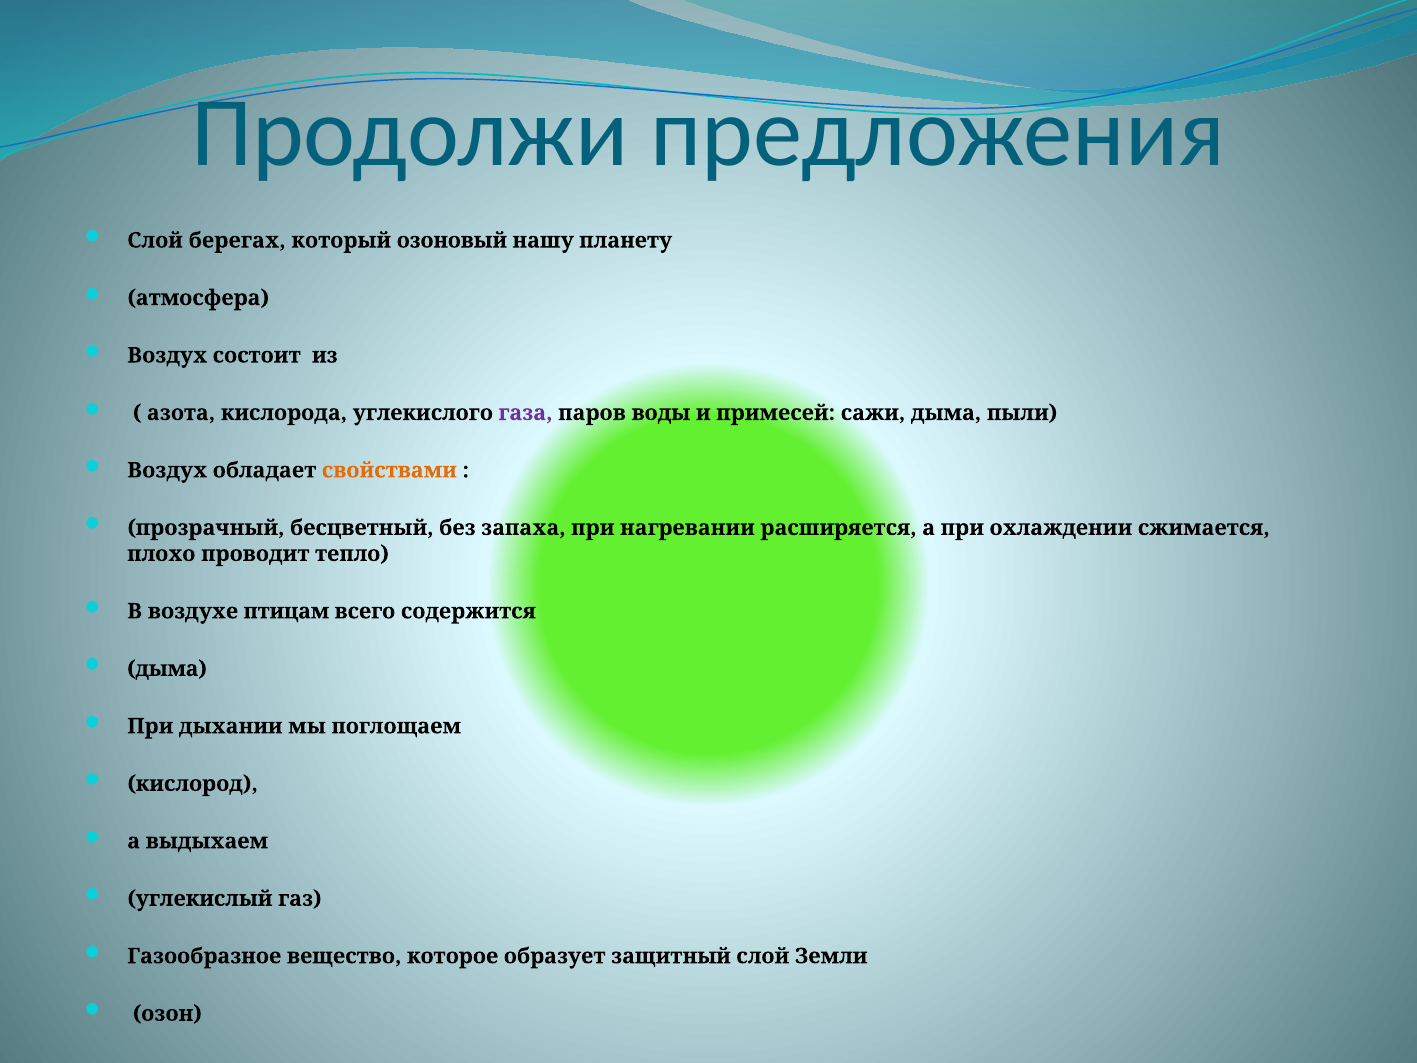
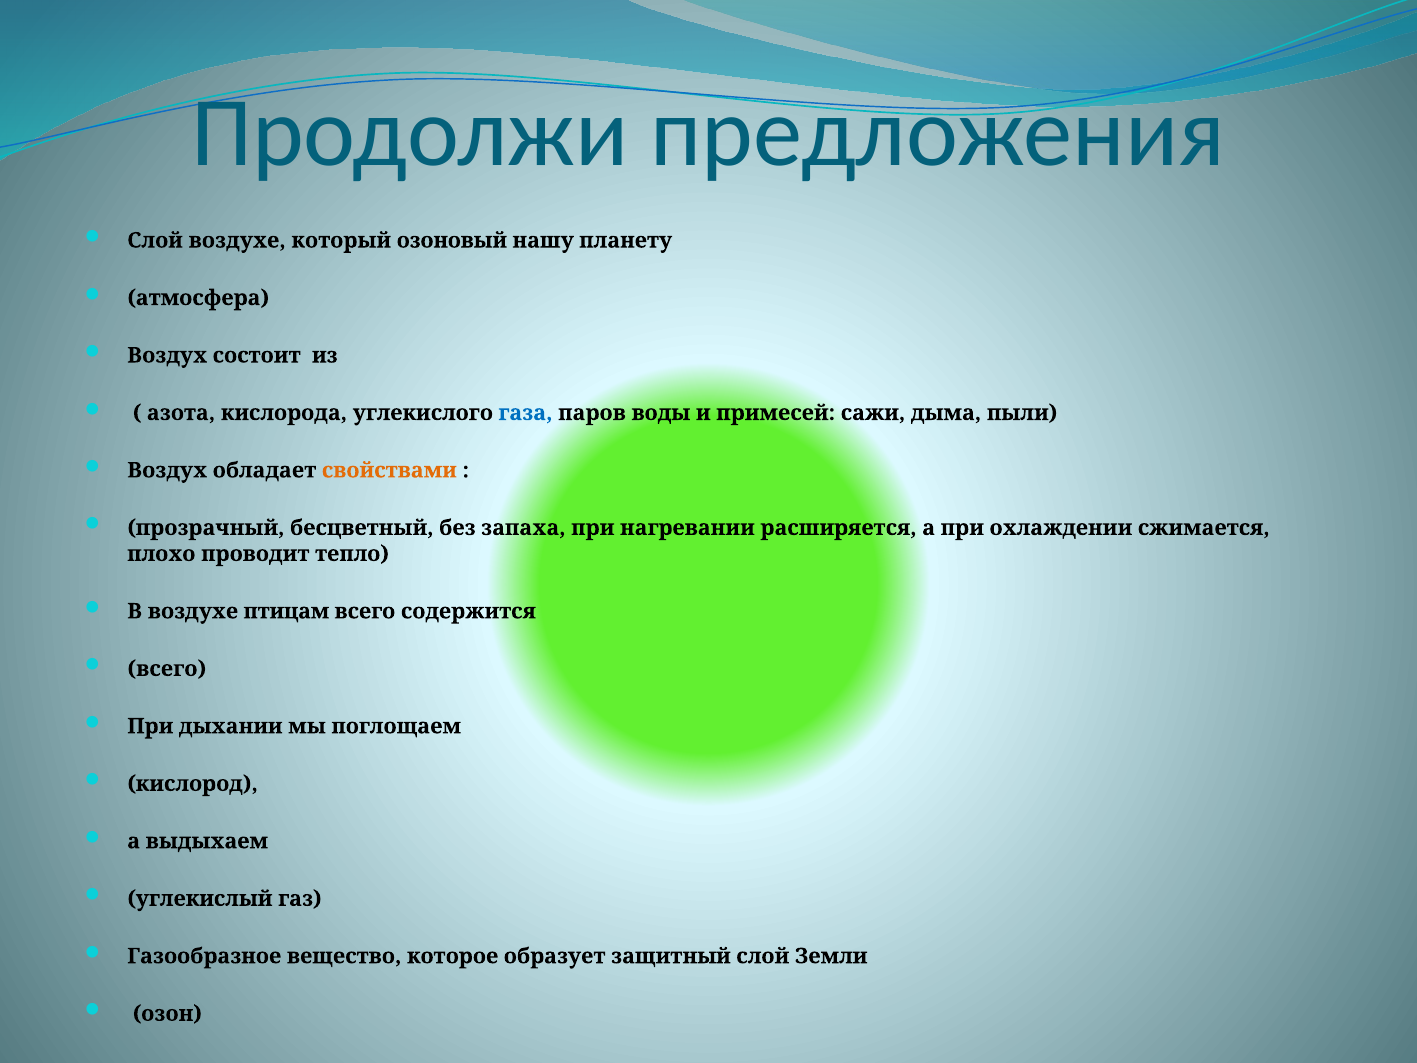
Слой берегах: берегах -> воздухе
газа colour: purple -> blue
дыма at (167, 669): дыма -> всего
